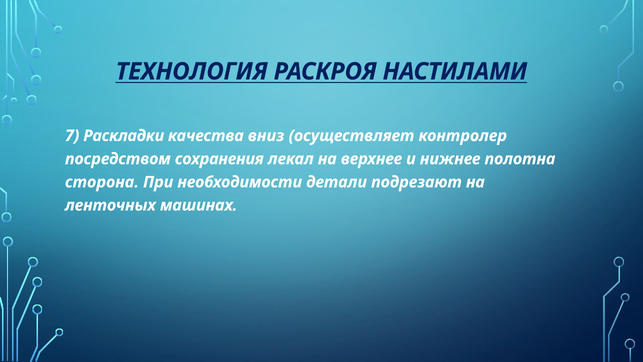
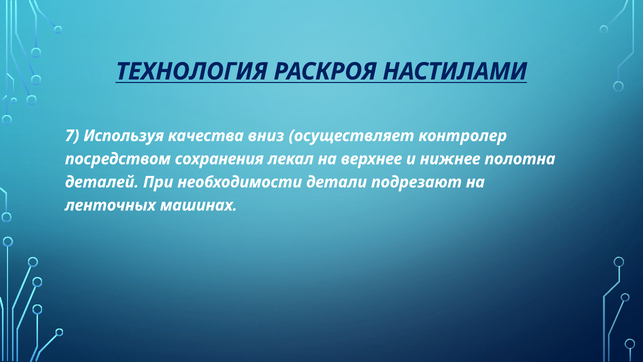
Раскладки: Раскладки -> Используя
сторона: сторона -> деталей
